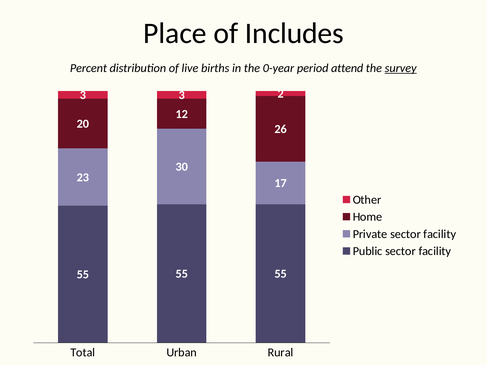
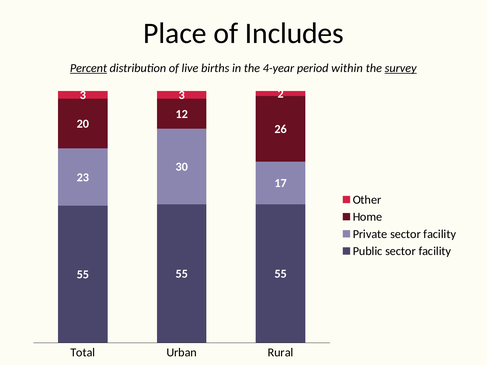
Percent underline: none -> present
0-year: 0-year -> 4-year
attend: attend -> within
